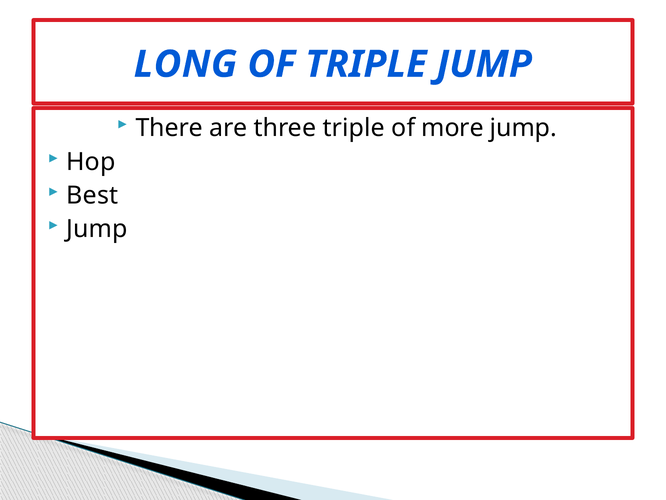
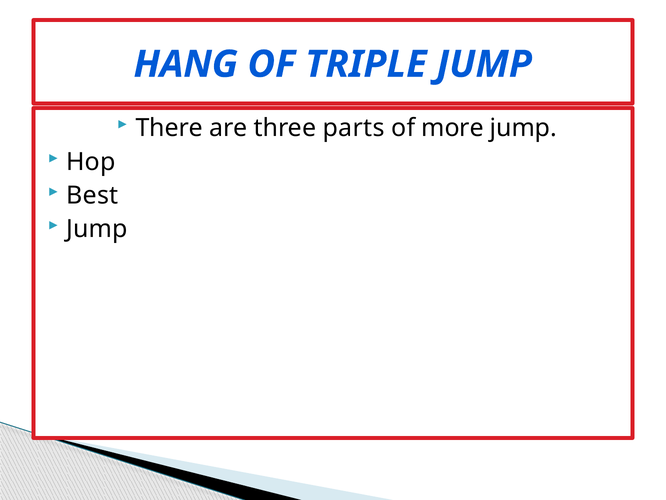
LONG: LONG -> HANG
three triple: triple -> parts
